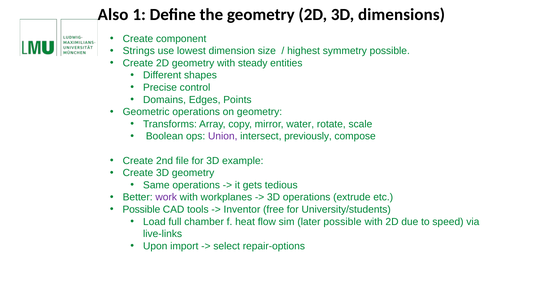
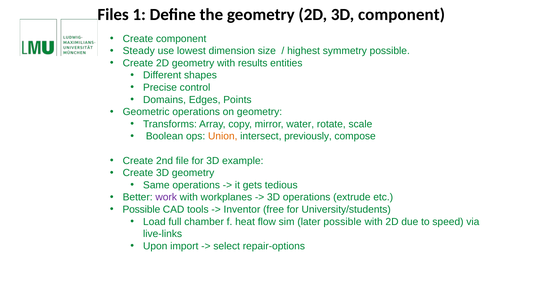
Also: Also -> Files
3D dimensions: dimensions -> component
Strings: Strings -> Steady
steady: steady -> results
Union colour: purple -> orange
